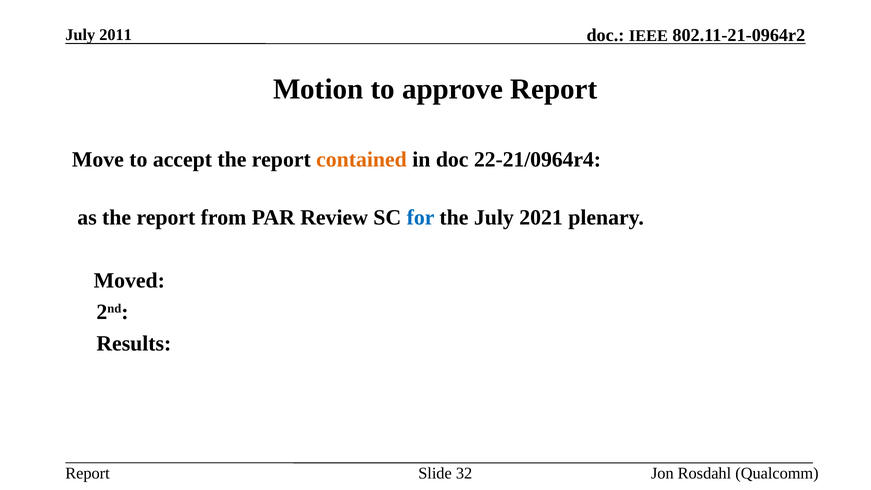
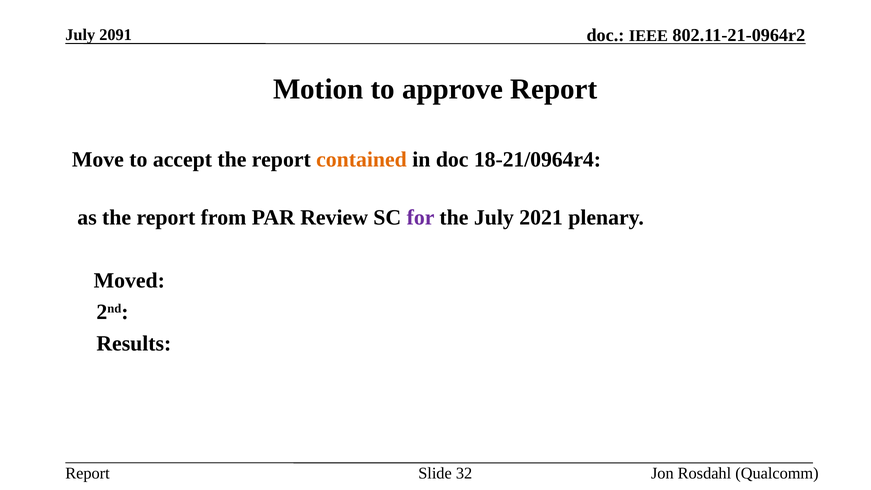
2011: 2011 -> 2091
22-21/0964r4: 22-21/0964r4 -> 18-21/0964r4
for colour: blue -> purple
